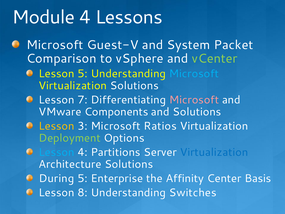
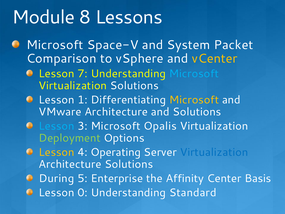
Module 4: 4 -> 8
Guest-V: Guest-V -> Space-V
vCenter colour: light green -> yellow
Lesson 5: 5 -> 7
7: 7 -> 1
Microsoft at (194, 100) colour: pink -> yellow
VMware Components: Components -> Architecture
Lesson at (57, 126) colour: yellow -> light blue
Ratios: Ratios -> Opalis
Lesson at (57, 152) colour: light blue -> yellow
Partitions: Partitions -> Operating
8: 8 -> 0
Switches: Switches -> Standard
